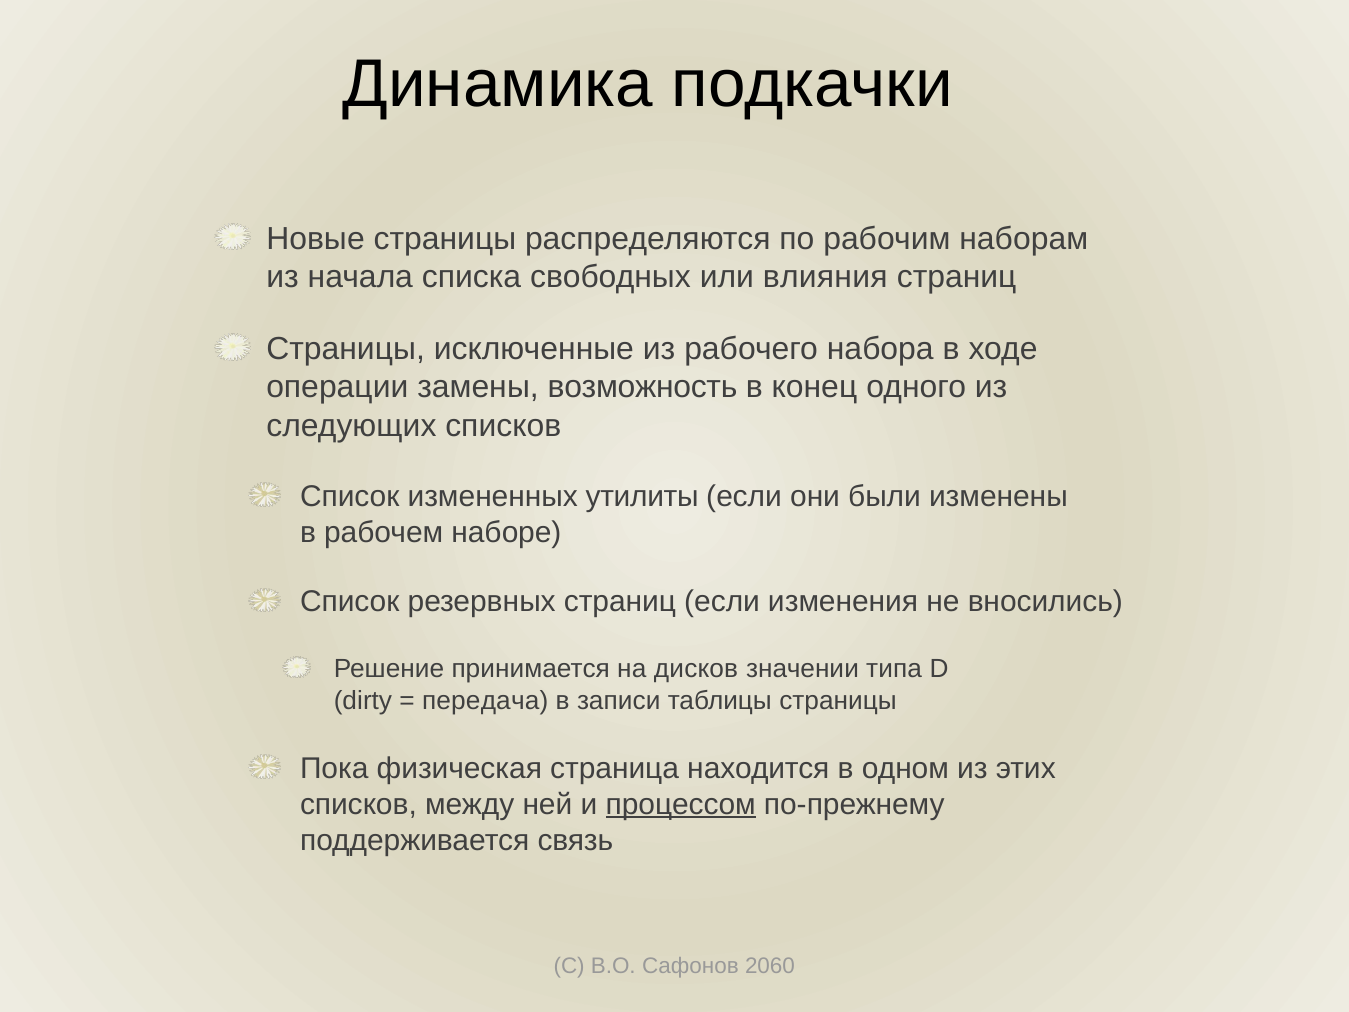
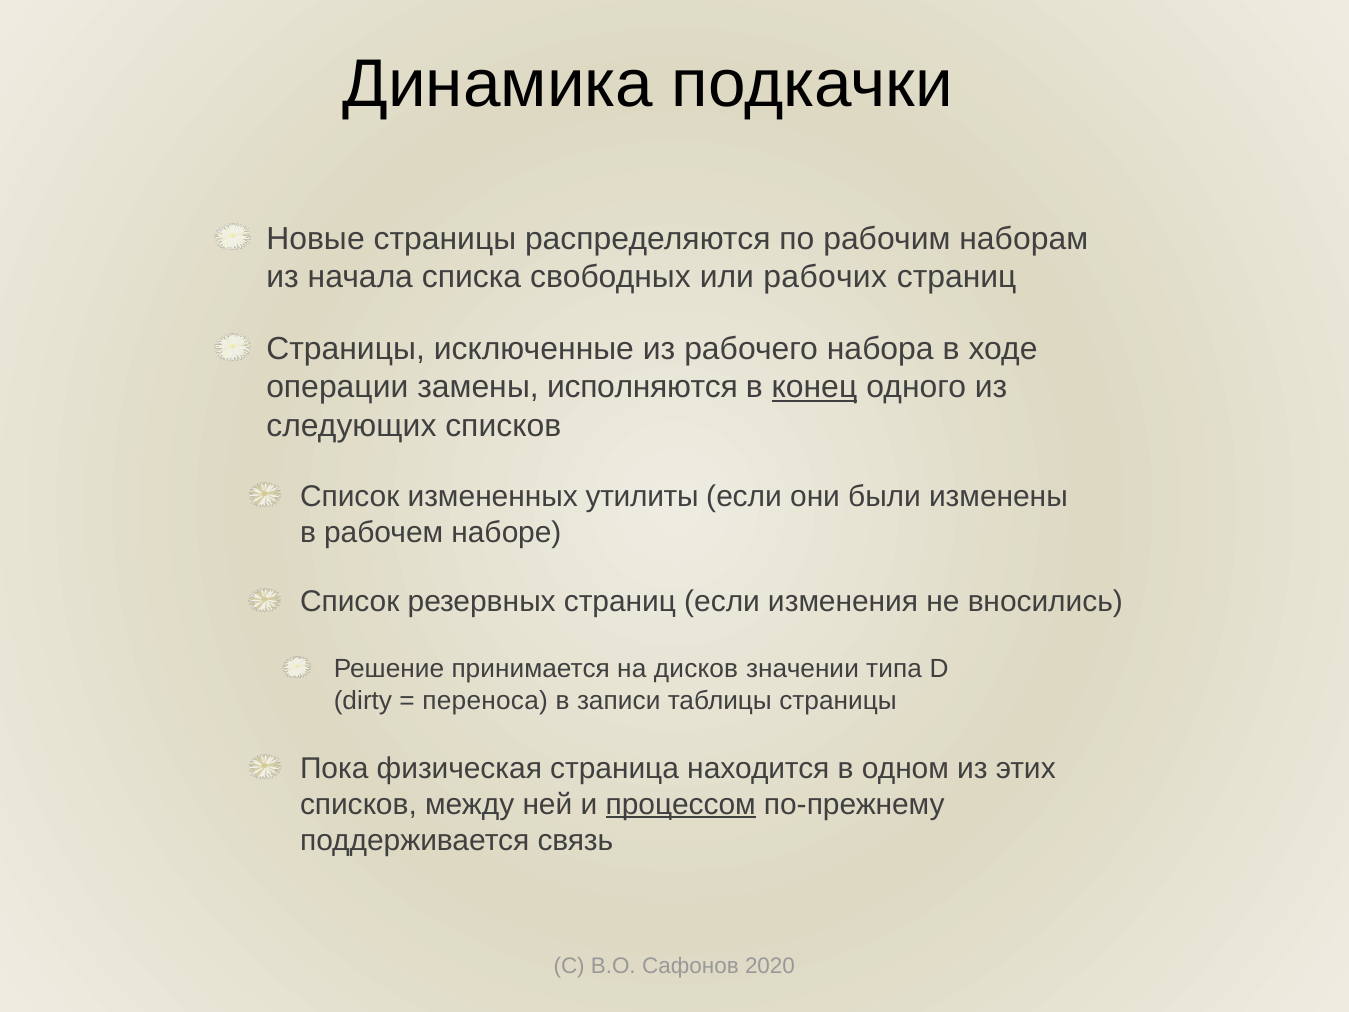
влияния: влияния -> рабочих
возможность: возможность -> исполняются
конец underline: none -> present
передача: передача -> переноса
2060: 2060 -> 2020
